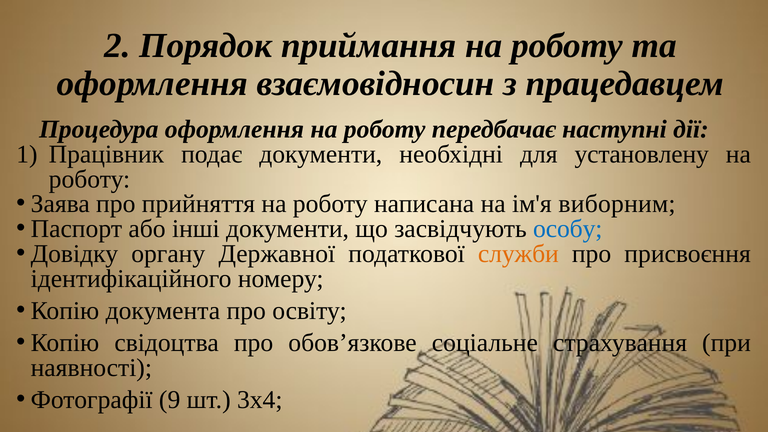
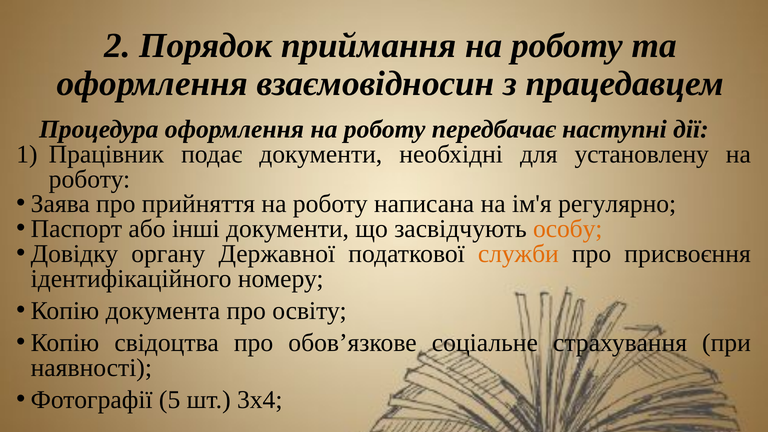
виборним: виборним -> регулярно
особу colour: blue -> orange
9: 9 -> 5
